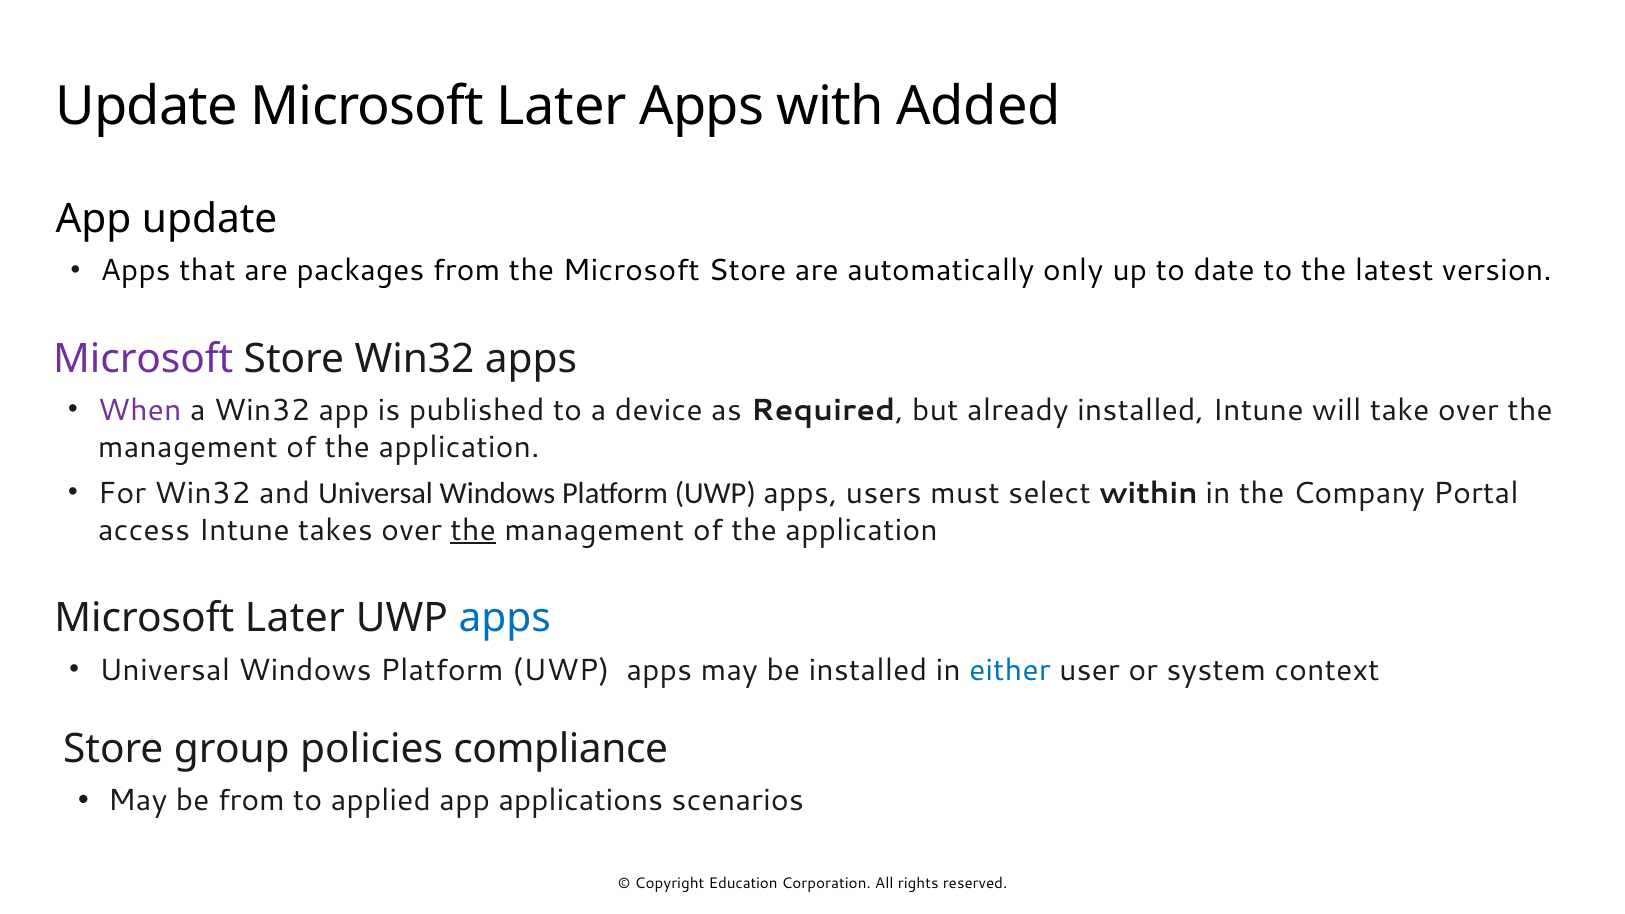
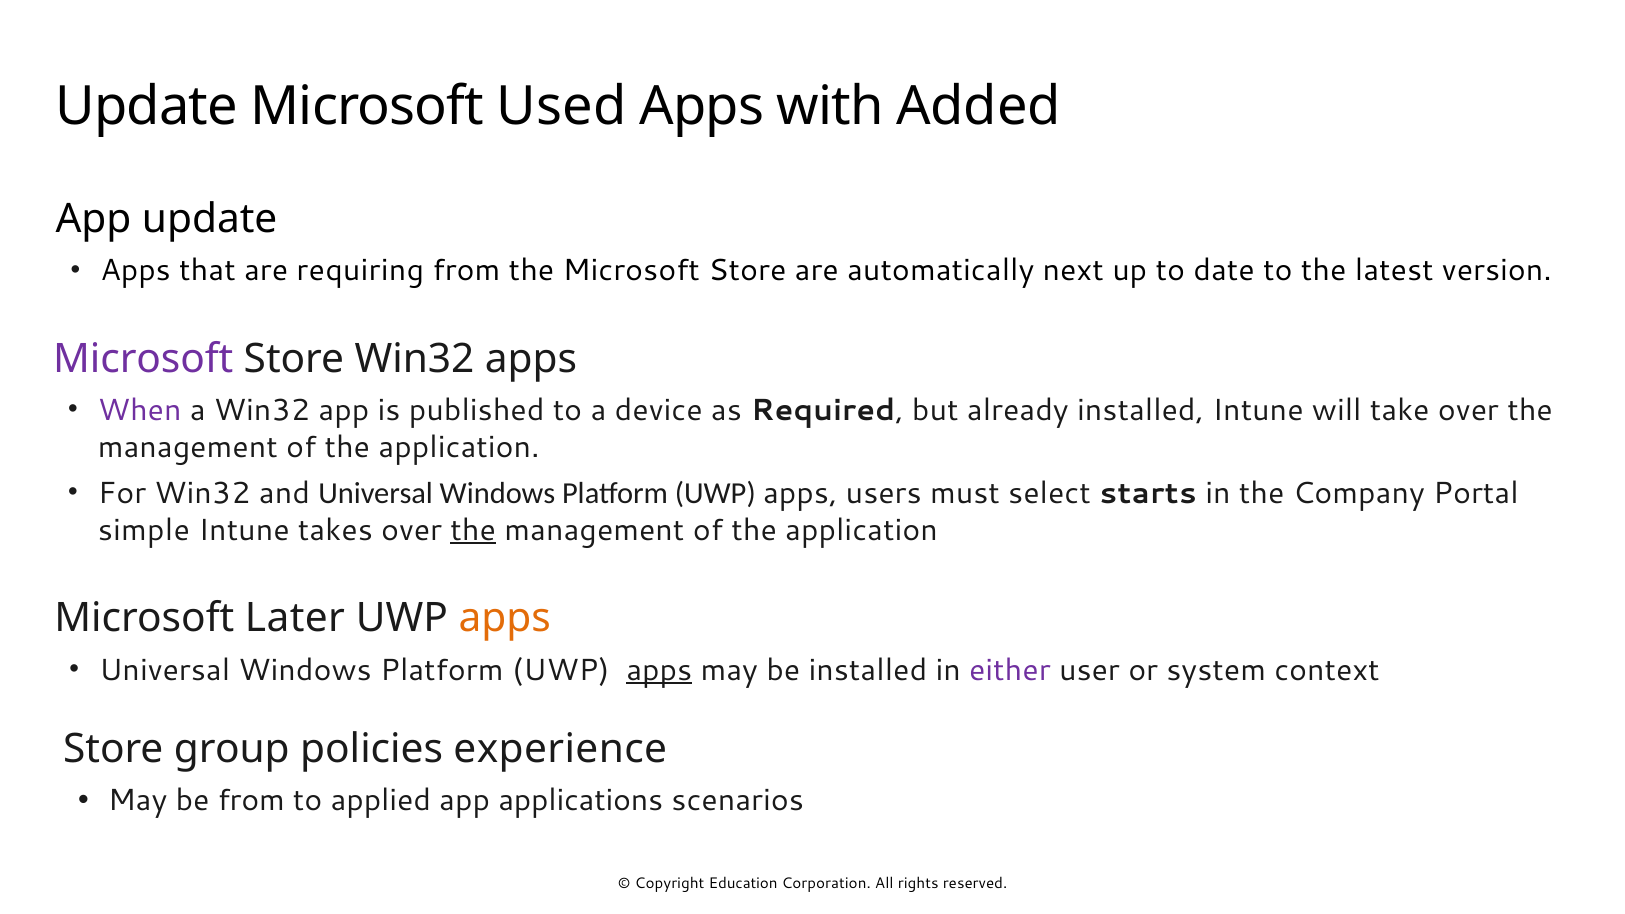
Update Microsoft Later: Later -> Used
packages: packages -> requiring
only: only -> next
within: within -> starts
access: access -> simple
apps at (505, 618) colour: blue -> orange
apps at (659, 670) underline: none -> present
either colour: blue -> purple
compliance: compliance -> experience
